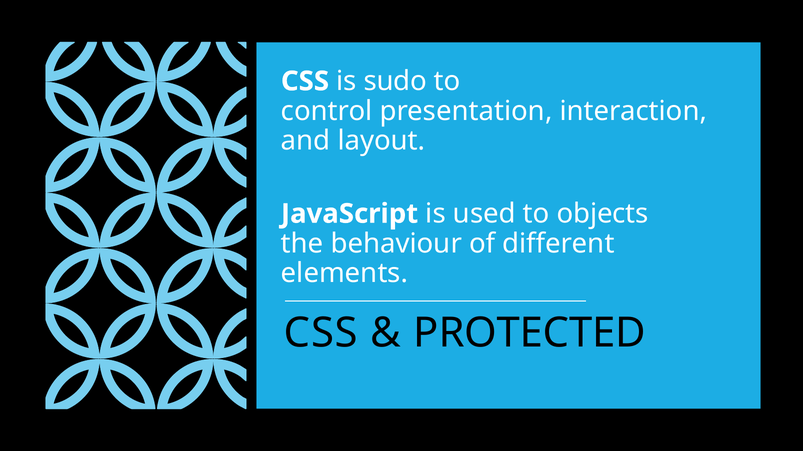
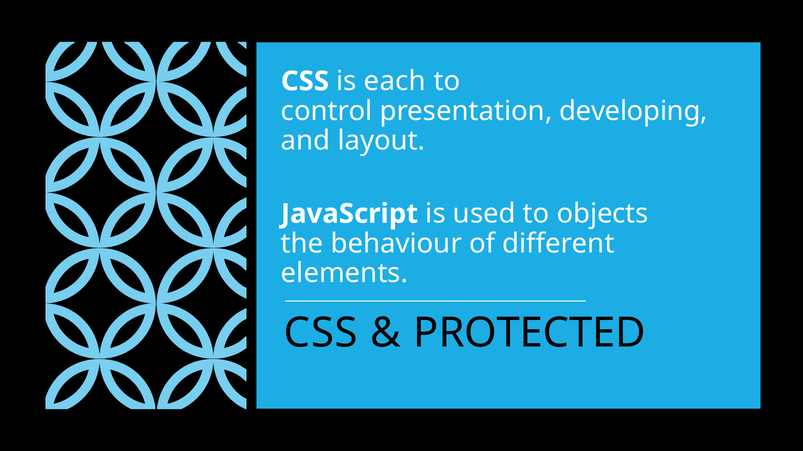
sudo: sudo -> each
interaction: interaction -> developing
